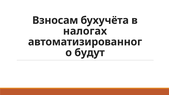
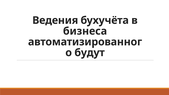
Взносам: Взносам -> Ведения
налогах: налогах -> бизнеса
